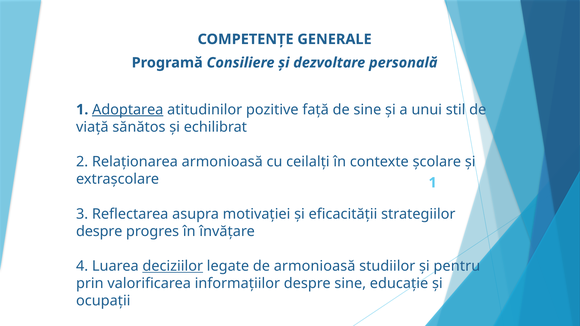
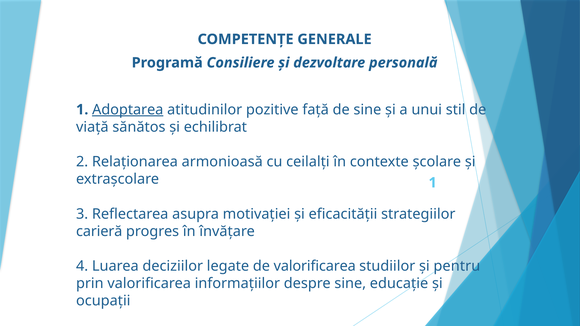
despre at (99, 231): despre -> carieră
deciziilor underline: present -> none
de armonioasă: armonioasă -> valorificarea
